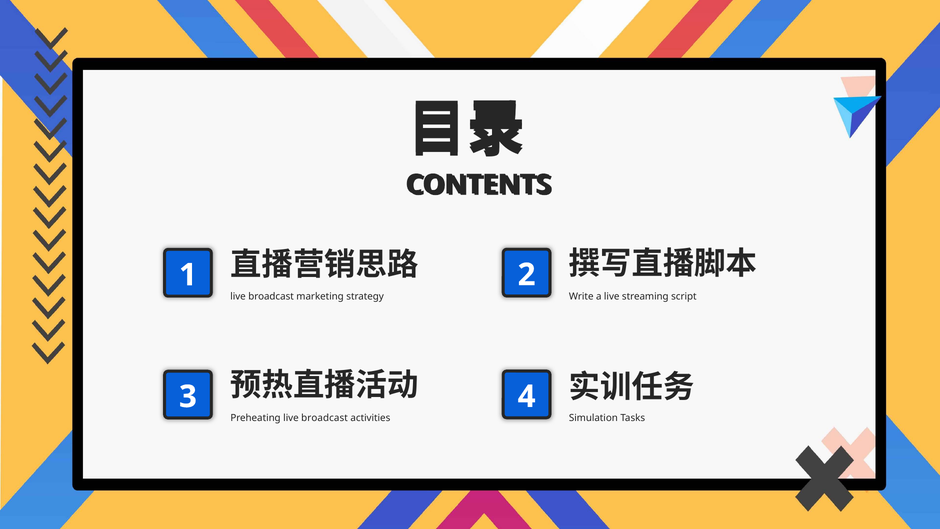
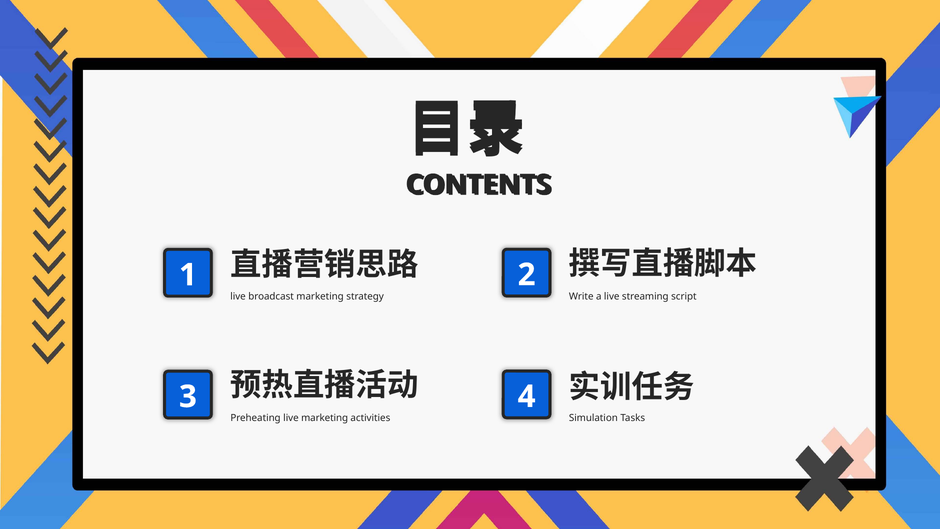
Preheating live broadcast: broadcast -> marketing
